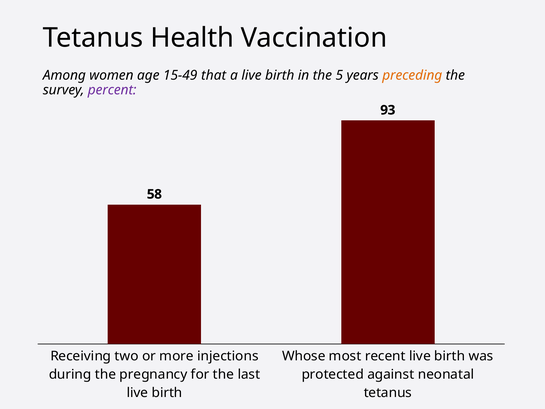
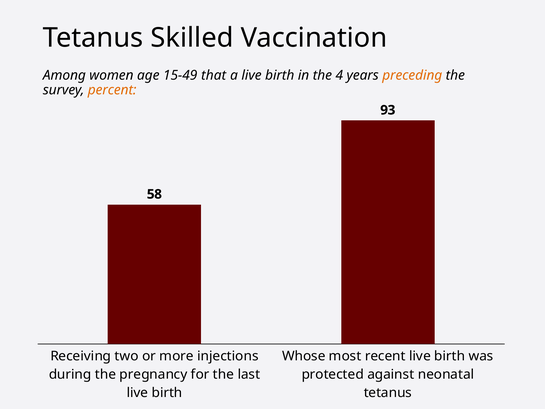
Health: Health -> Skilled
5: 5 -> 4
percent colour: purple -> orange
